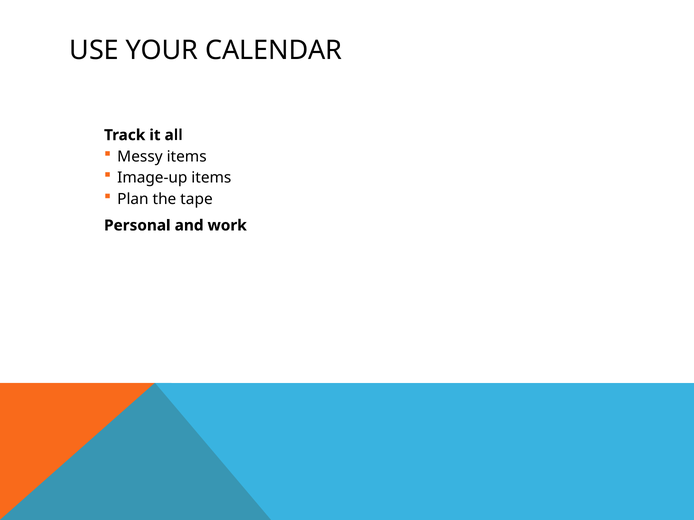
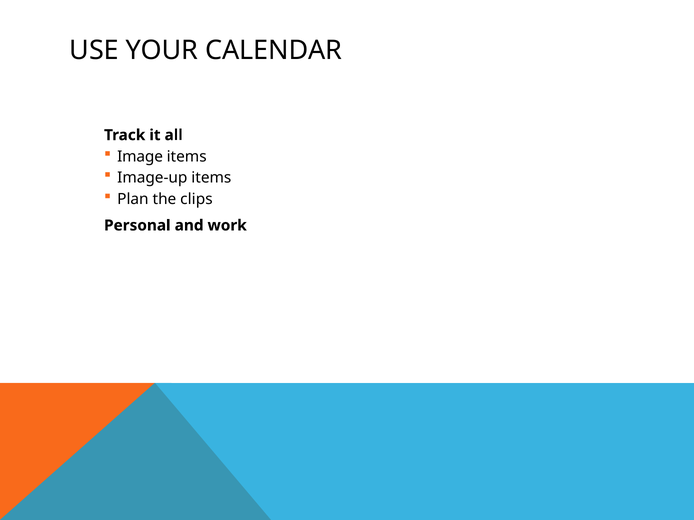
Messy: Messy -> Image
tape: tape -> clips
